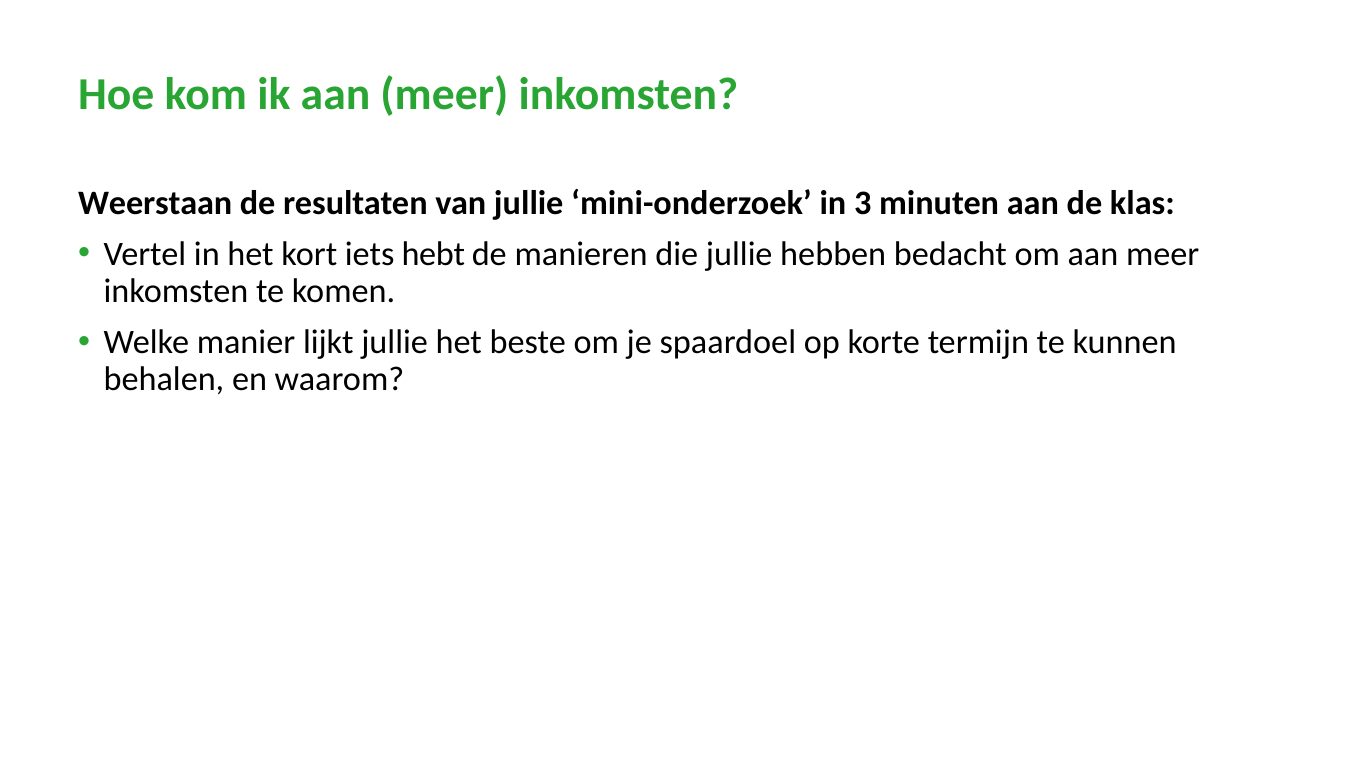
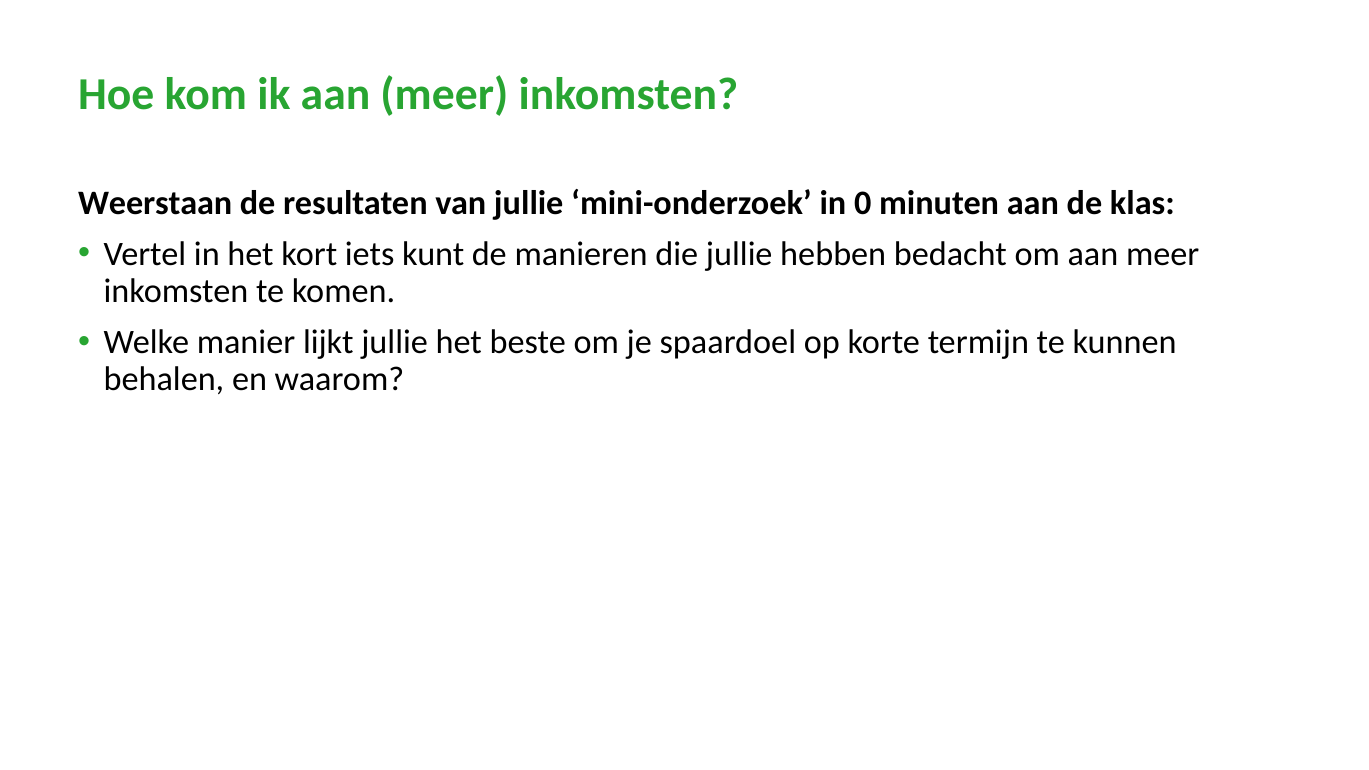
3: 3 -> 0
hebt: hebt -> kunt
